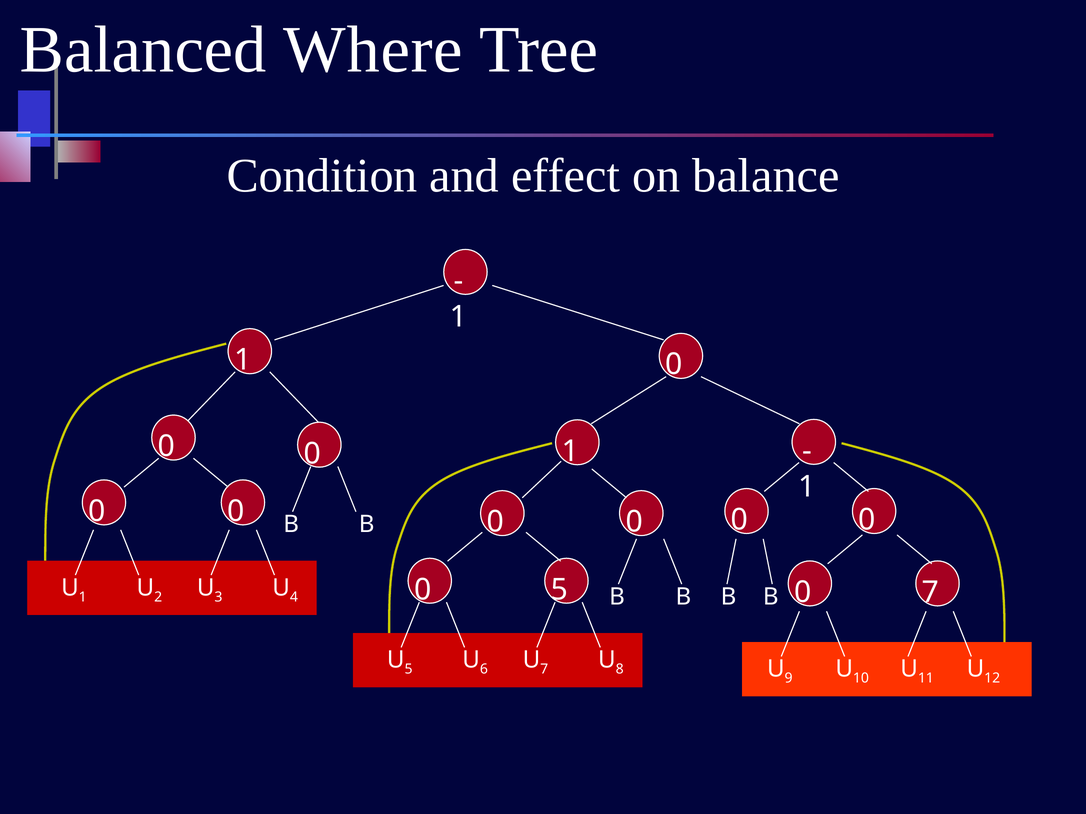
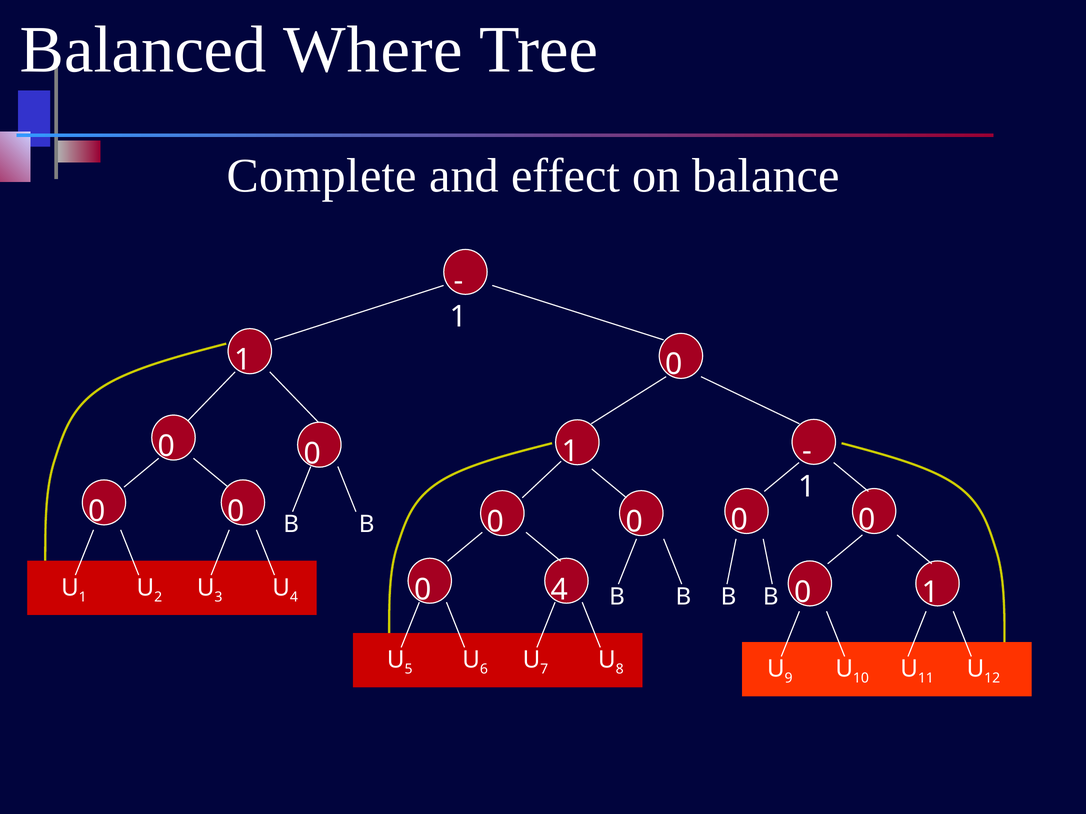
Condition: Condition -> Complete
0 5: 5 -> 4
7 at (930, 593): 7 -> 1
